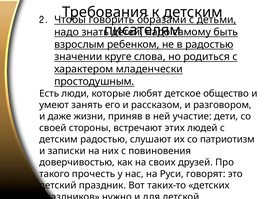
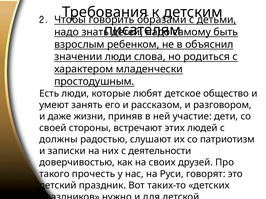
в радостью: радостью -> объяснил
значении круге: круге -> люди
детским at (59, 140): детским -> должны
повиновения: повиновения -> деятельности
